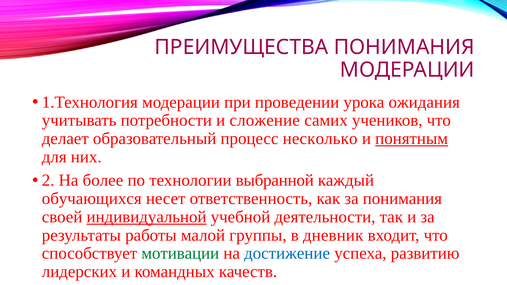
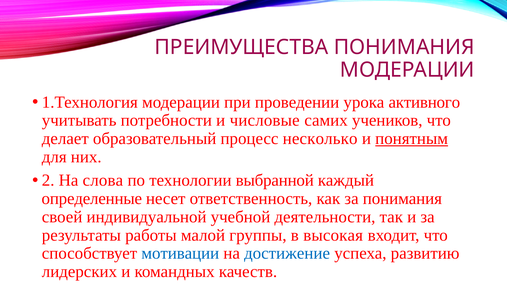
ожидания: ожидания -> активного
сложение: сложение -> числовые
более: более -> слова
обучающихся: обучающихся -> определенные
индивидуальной underline: present -> none
дневник: дневник -> высокая
мотивации colour: green -> blue
